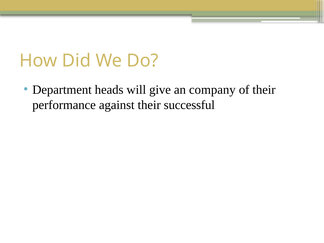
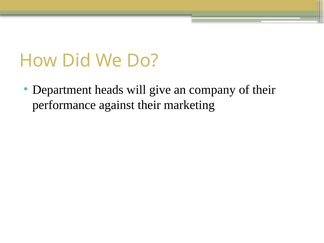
successful: successful -> marketing
